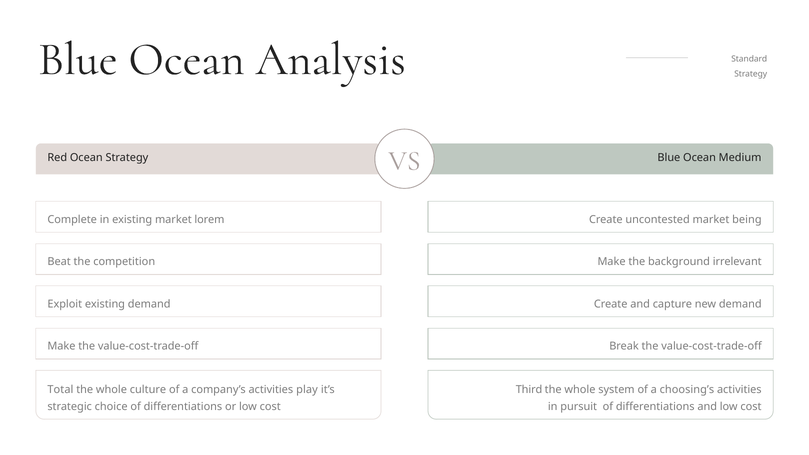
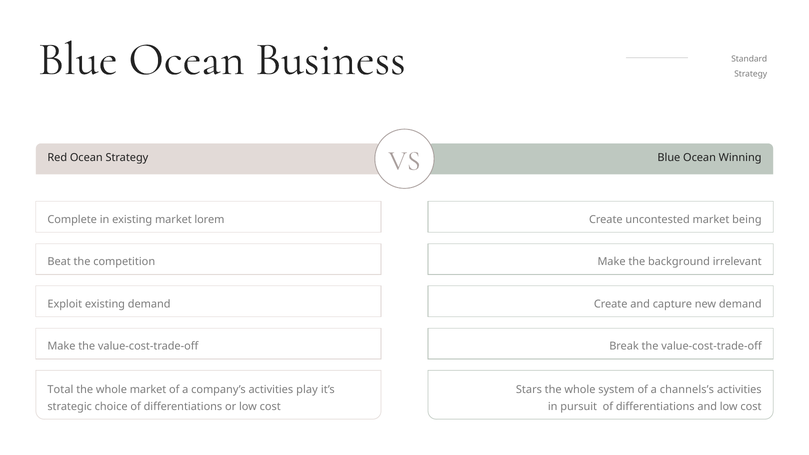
Analysis: Analysis -> Business
Medium: Medium -> Winning
whole culture: culture -> market
Third: Third -> Stars
choosing’s: choosing’s -> channels’s
